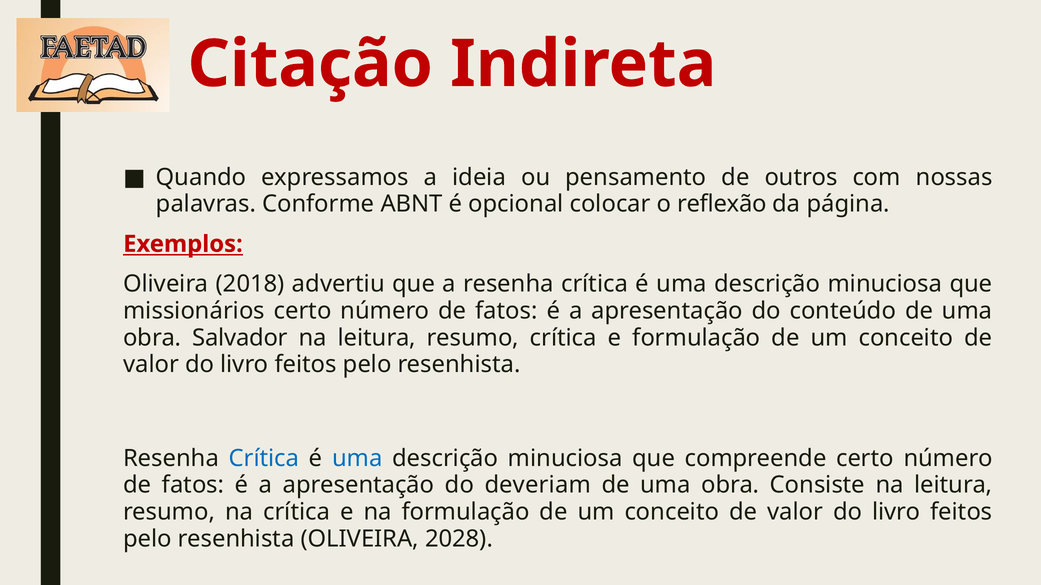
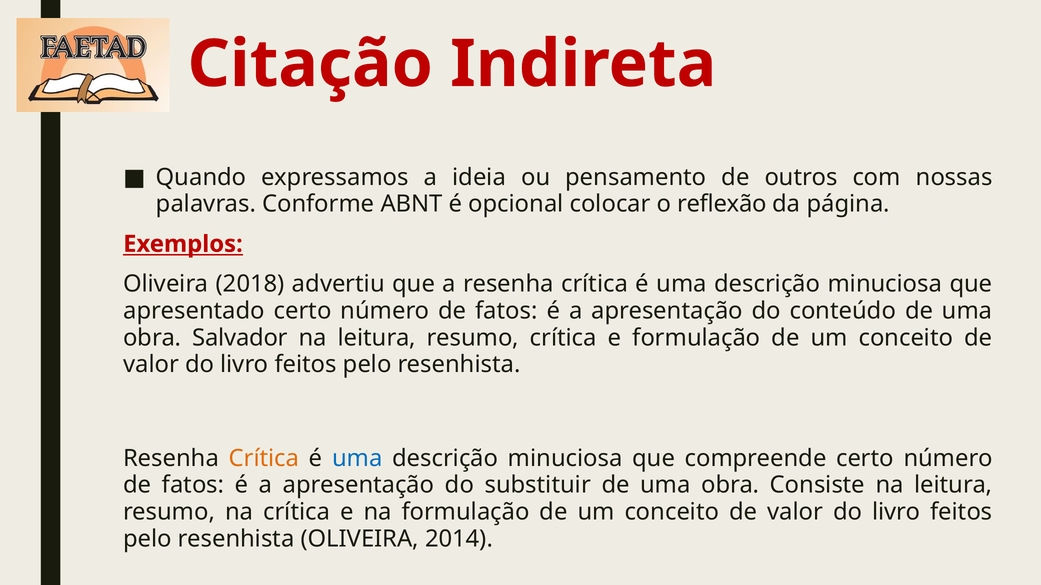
missionários: missionários -> apresentado
Crítica at (264, 459) colour: blue -> orange
deveriam: deveriam -> substituir
2028: 2028 -> 2014
